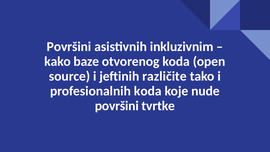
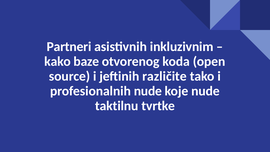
Površini at (69, 47): Površini -> Partneri
profesionalnih koda: koda -> nude
površini at (117, 106): površini -> taktilnu
